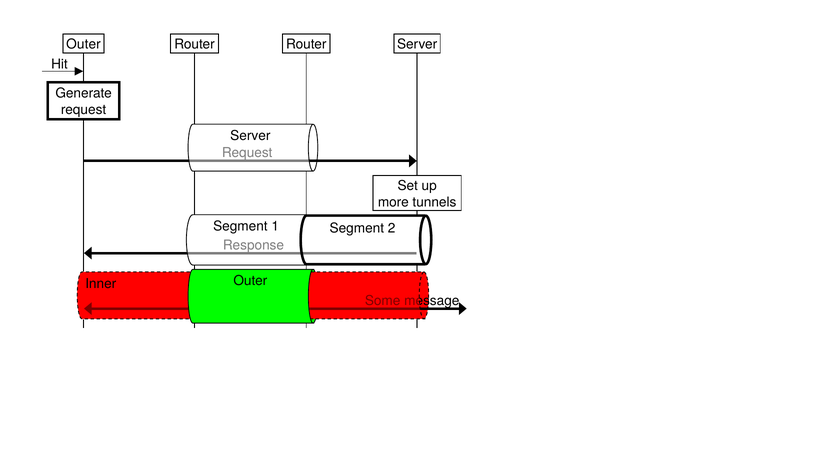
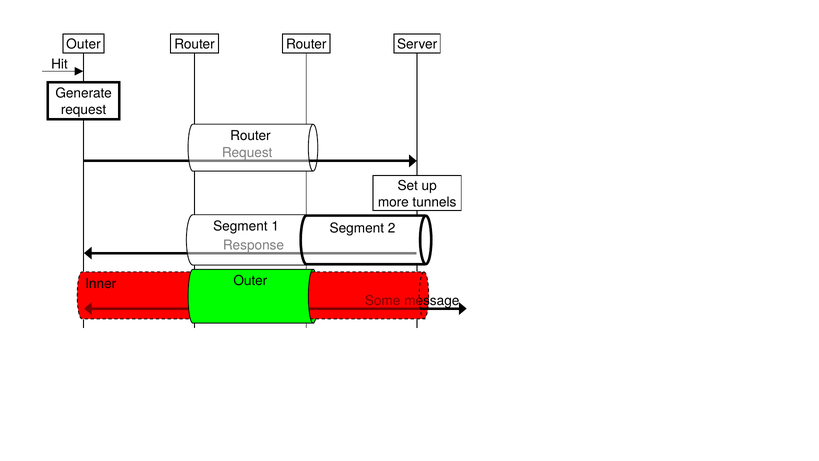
Server at (250, 136): Server -> Router
